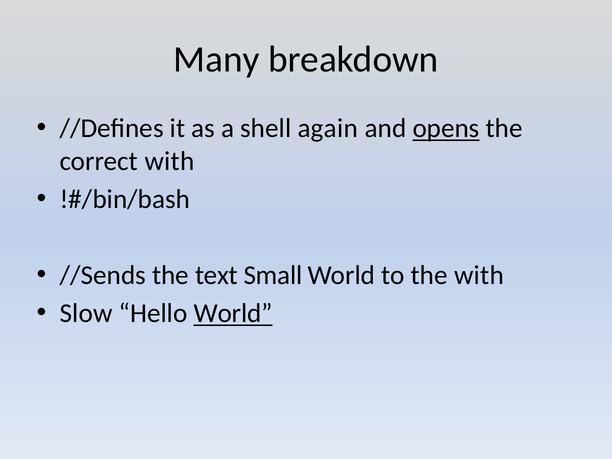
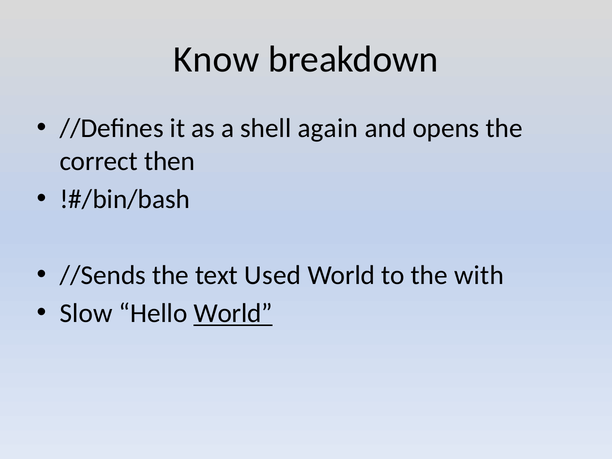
Many: Many -> Know
opens underline: present -> none
correct with: with -> then
Small: Small -> Used
